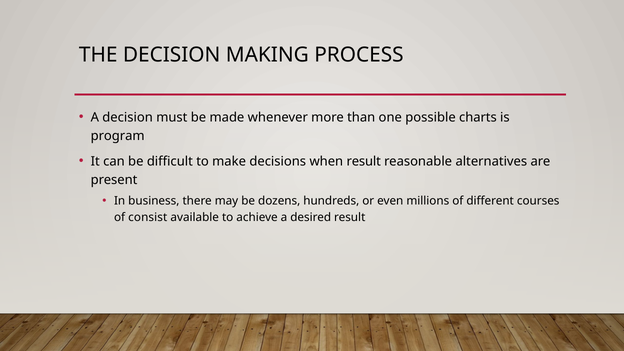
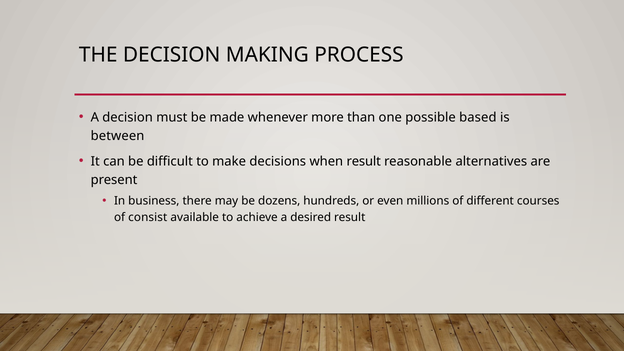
charts: charts -> based
program: program -> between
